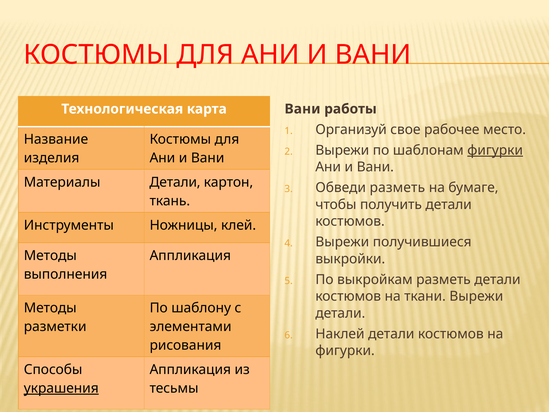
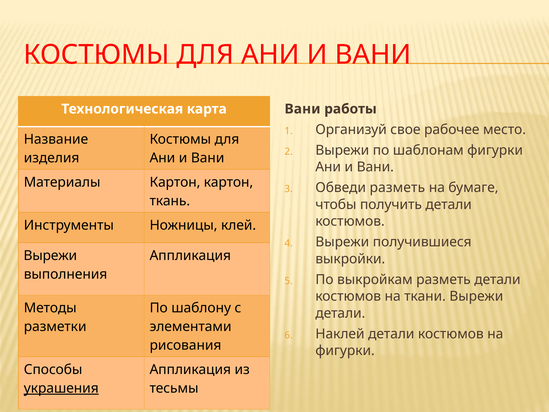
фигурки at (495, 150) underline: present -> none
Материалы Детали: Детали -> Картон
Методы at (50, 255): Методы -> Вырежи
